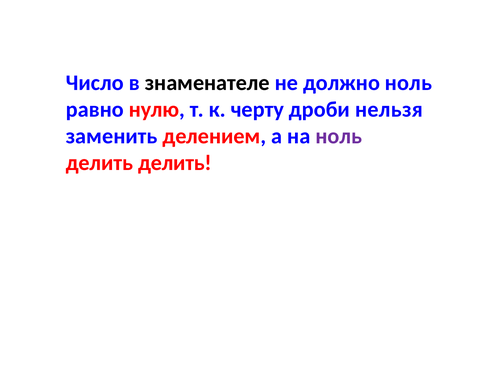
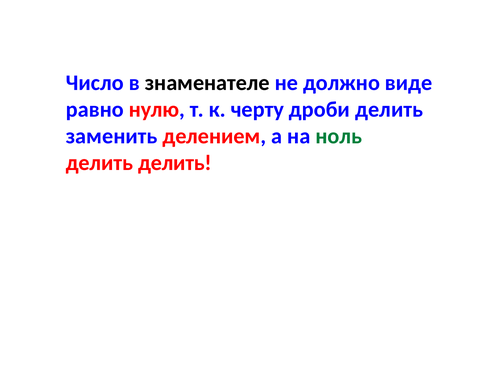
должно ноль: ноль -> виде
дроби нельзя: нельзя -> делить
ноль at (339, 136) colour: purple -> green
